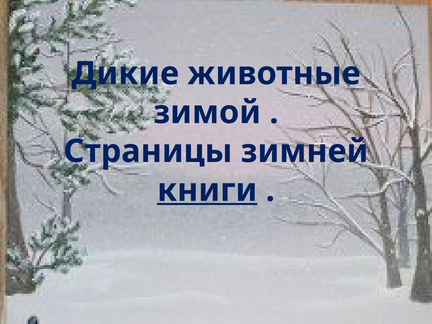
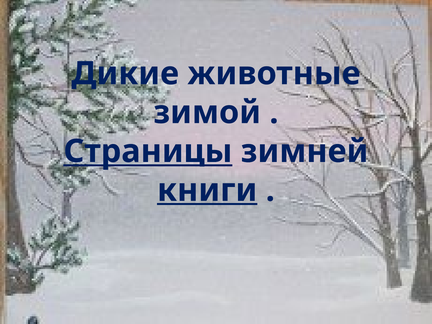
Страницы underline: none -> present
